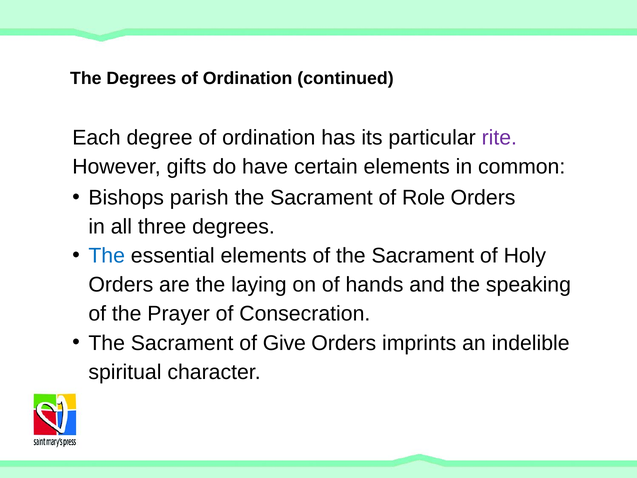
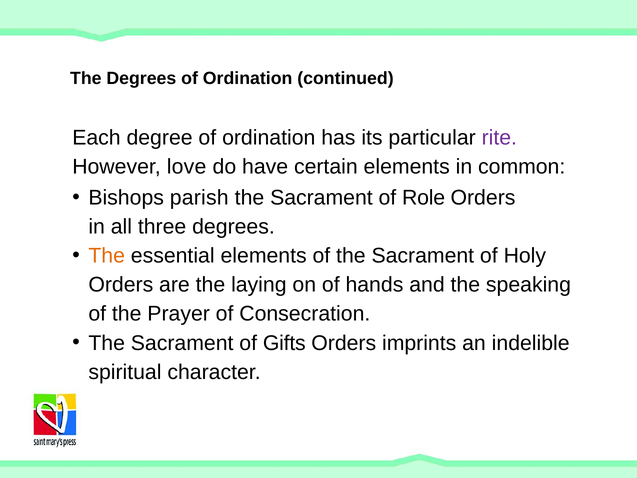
gifts: gifts -> love
The at (107, 256) colour: blue -> orange
Give: Give -> Gifts
